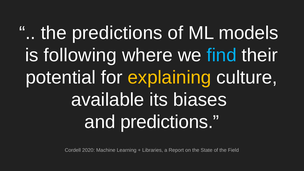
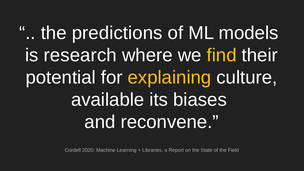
following: following -> research
find colour: light blue -> yellow
and predictions: predictions -> reconvene
